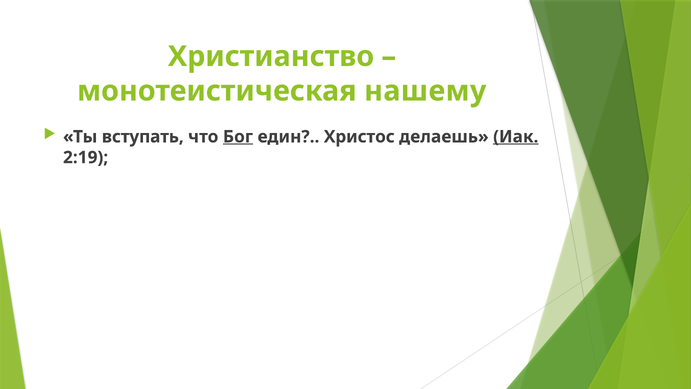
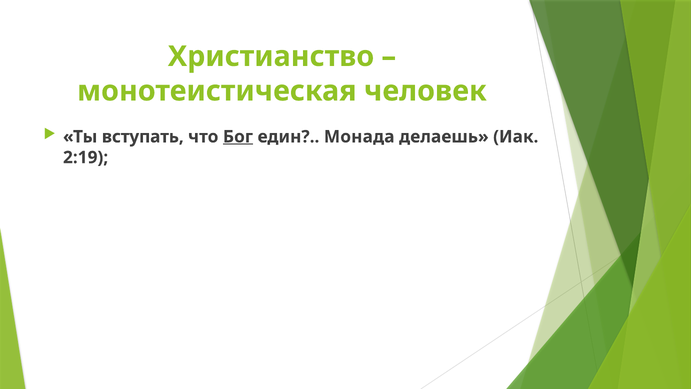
нашему: нашему -> человек
Христос: Христос -> Монада
Иак underline: present -> none
